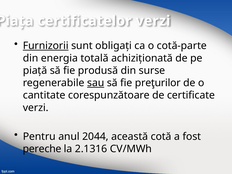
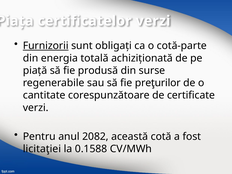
sau underline: present -> none
2044: 2044 -> 2082
pereche: pereche -> licitaţiei
2.1316: 2.1316 -> 0.1588
